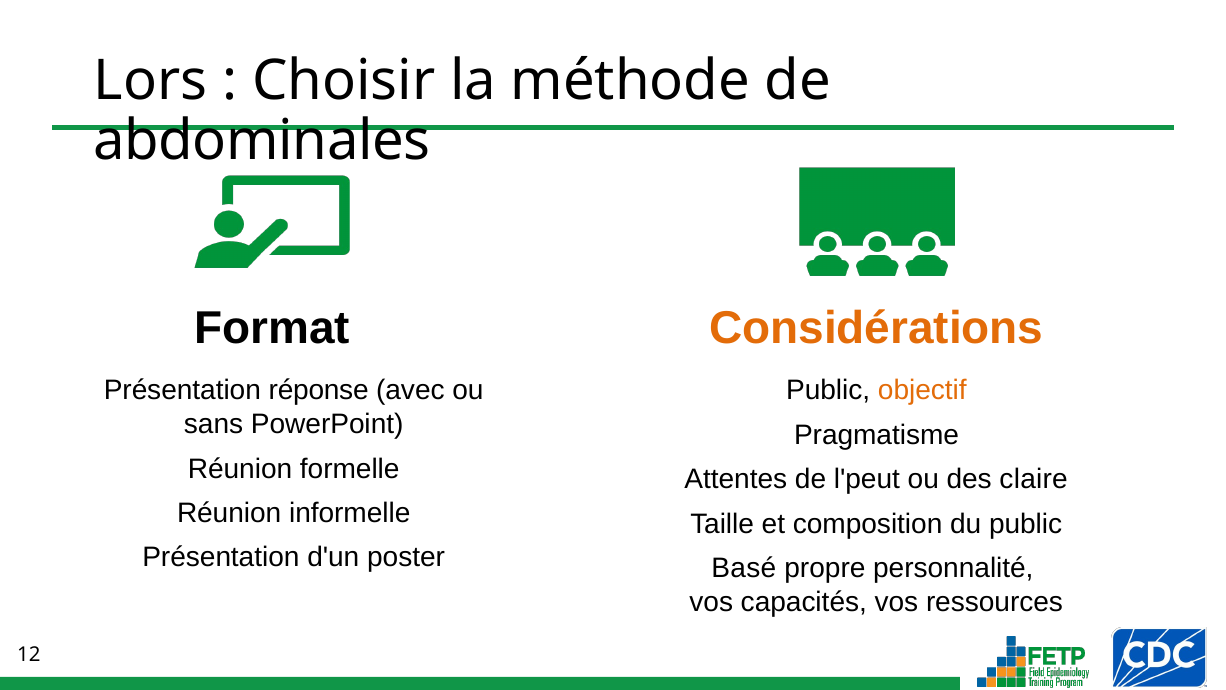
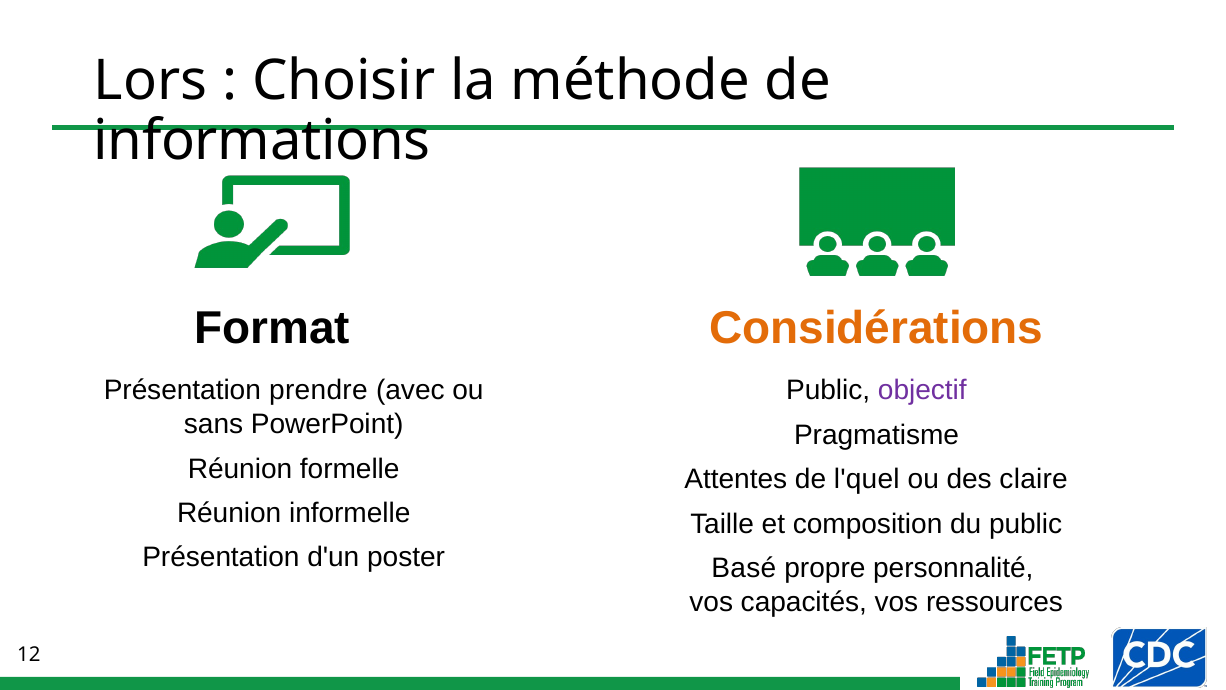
abdominales: abdominales -> informations
réponse: réponse -> prendre
objectif colour: orange -> purple
l'peut: l'peut -> l'quel
